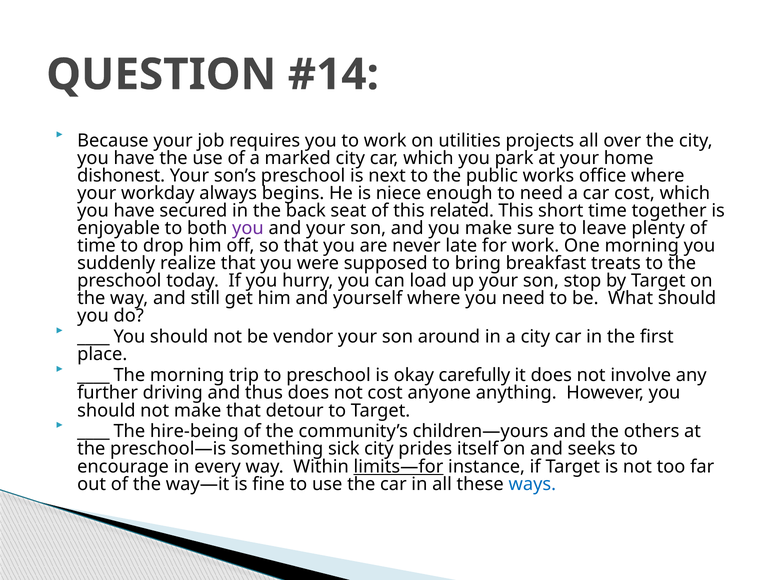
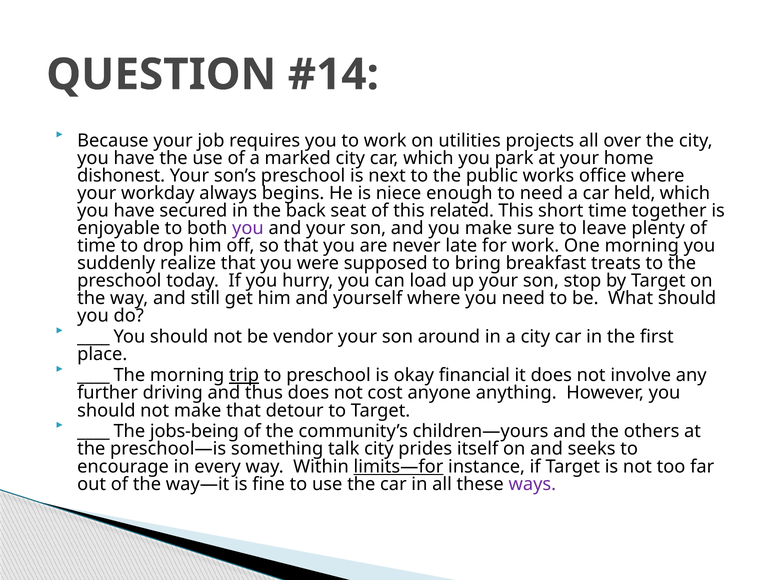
car cost: cost -> held
trip underline: none -> present
carefully: carefully -> financial
hire-being: hire-being -> jobs-being
sick: sick -> talk
ways colour: blue -> purple
